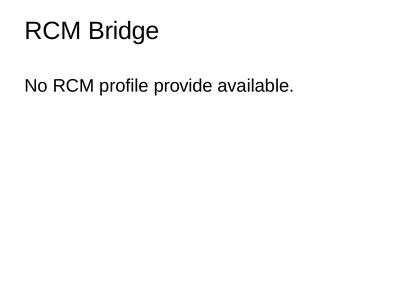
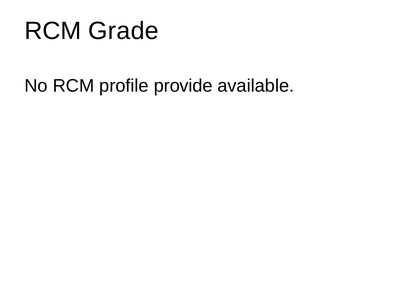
Bridge: Bridge -> Grade
